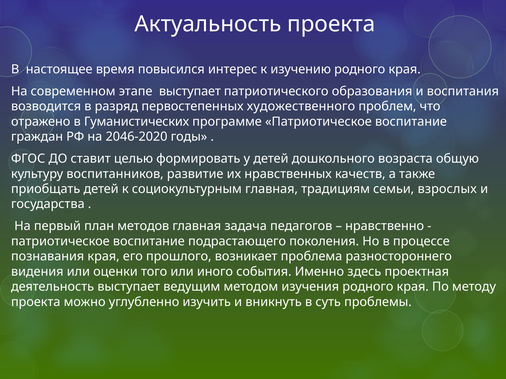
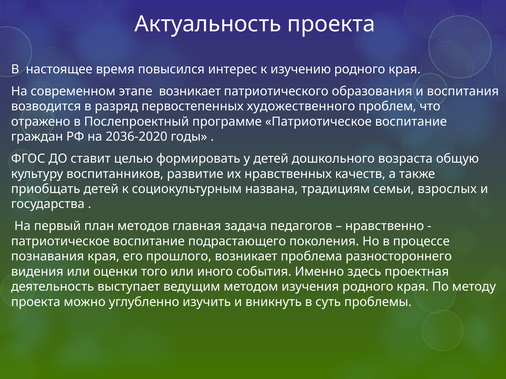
этапе выступает: выступает -> возникает
Гуманистических: Гуманистических -> Послепроектный
2046-2020: 2046-2020 -> 2036-2020
социокультурным главная: главная -> названа
